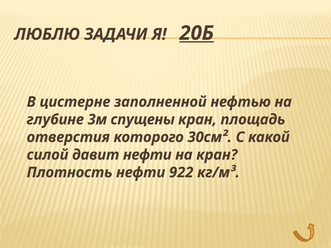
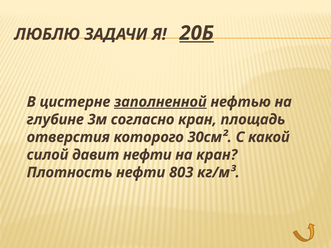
заполненной underline: none -> present
спущены: спущены -> согласно
922: 922 -> 803
